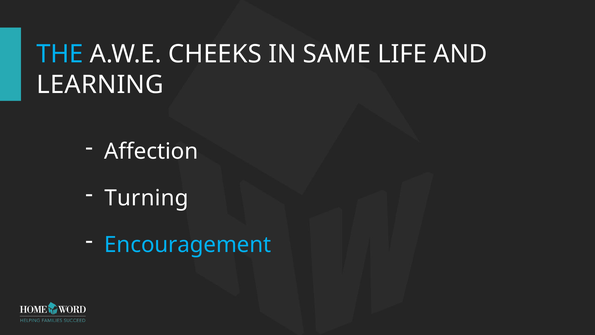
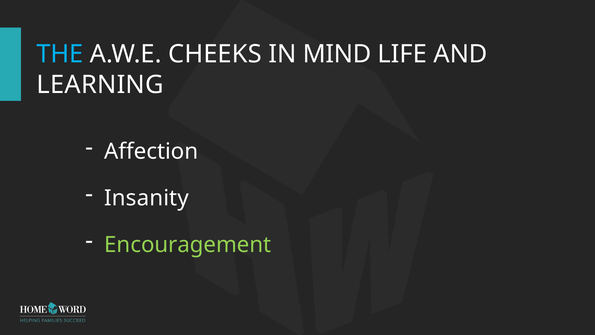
SAME: SAME -> MIND
Turning: Turning -> Insanity
Encouragement colour: light blue -> light green
